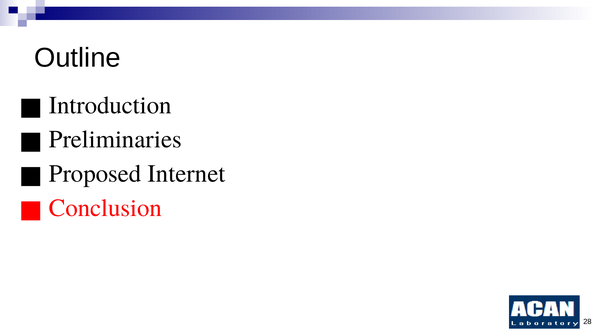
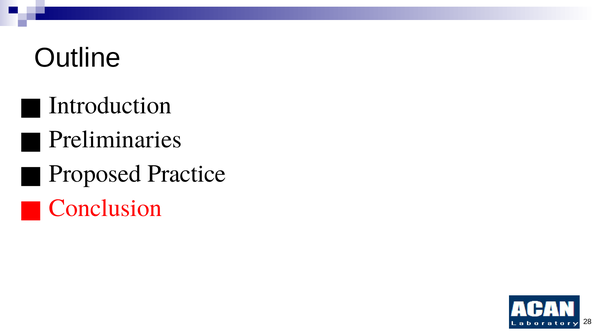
Internet: Internet -> Practice
